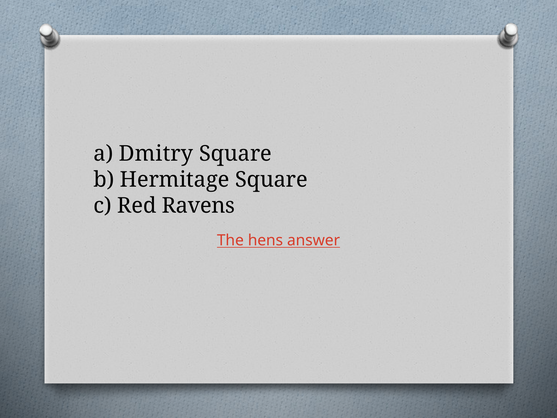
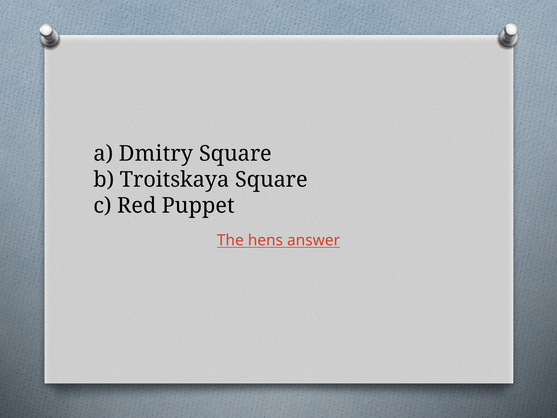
Hermitage: Hermitage -> Troitskaya
Ravens: Ravens -> Puppet
